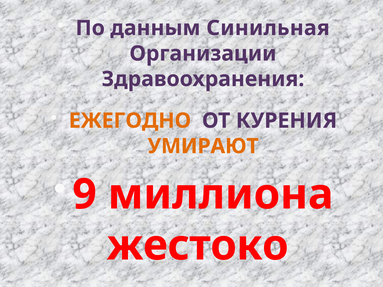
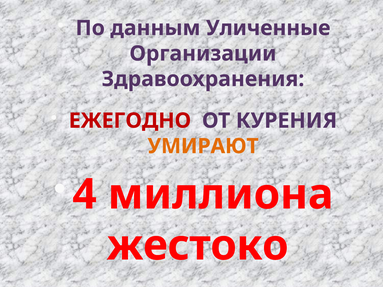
Синильная: Синильная -> Уличенные
ЕЖЕГОДНО colour: orange -> red
9: 9 -> 4
